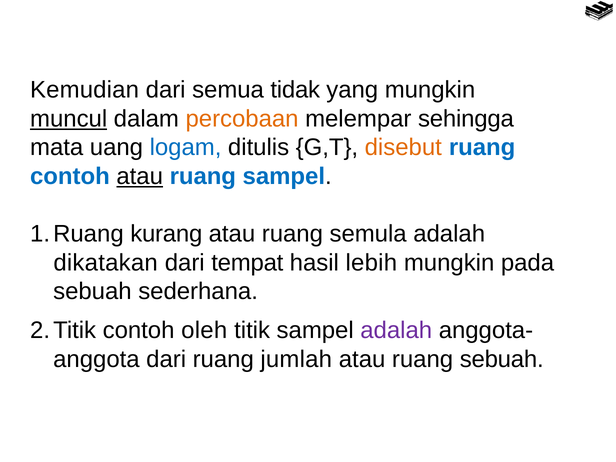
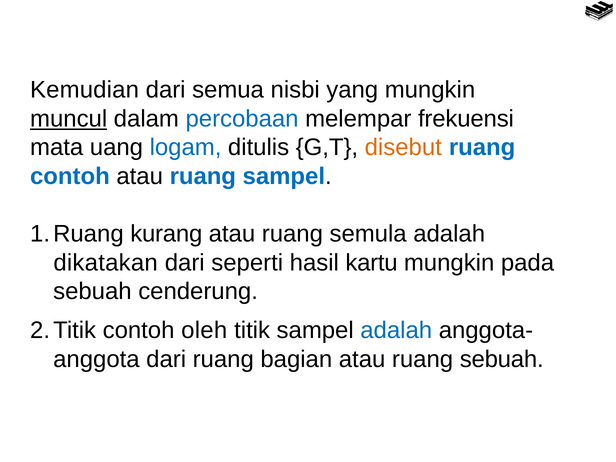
tidak: tidak -> nisbi
percobaan colour: orange -> blue
sehingga: sehingga -> frekuensi
atau at (140, 176) underline: present -> none
tempat: tempat -> seperti
lebih: lebih -> kartu
sederhana: sederhana -> cenderung
adalah at (396, 330) colour: purple -> blue
jumlah: jumlah -> bagian
